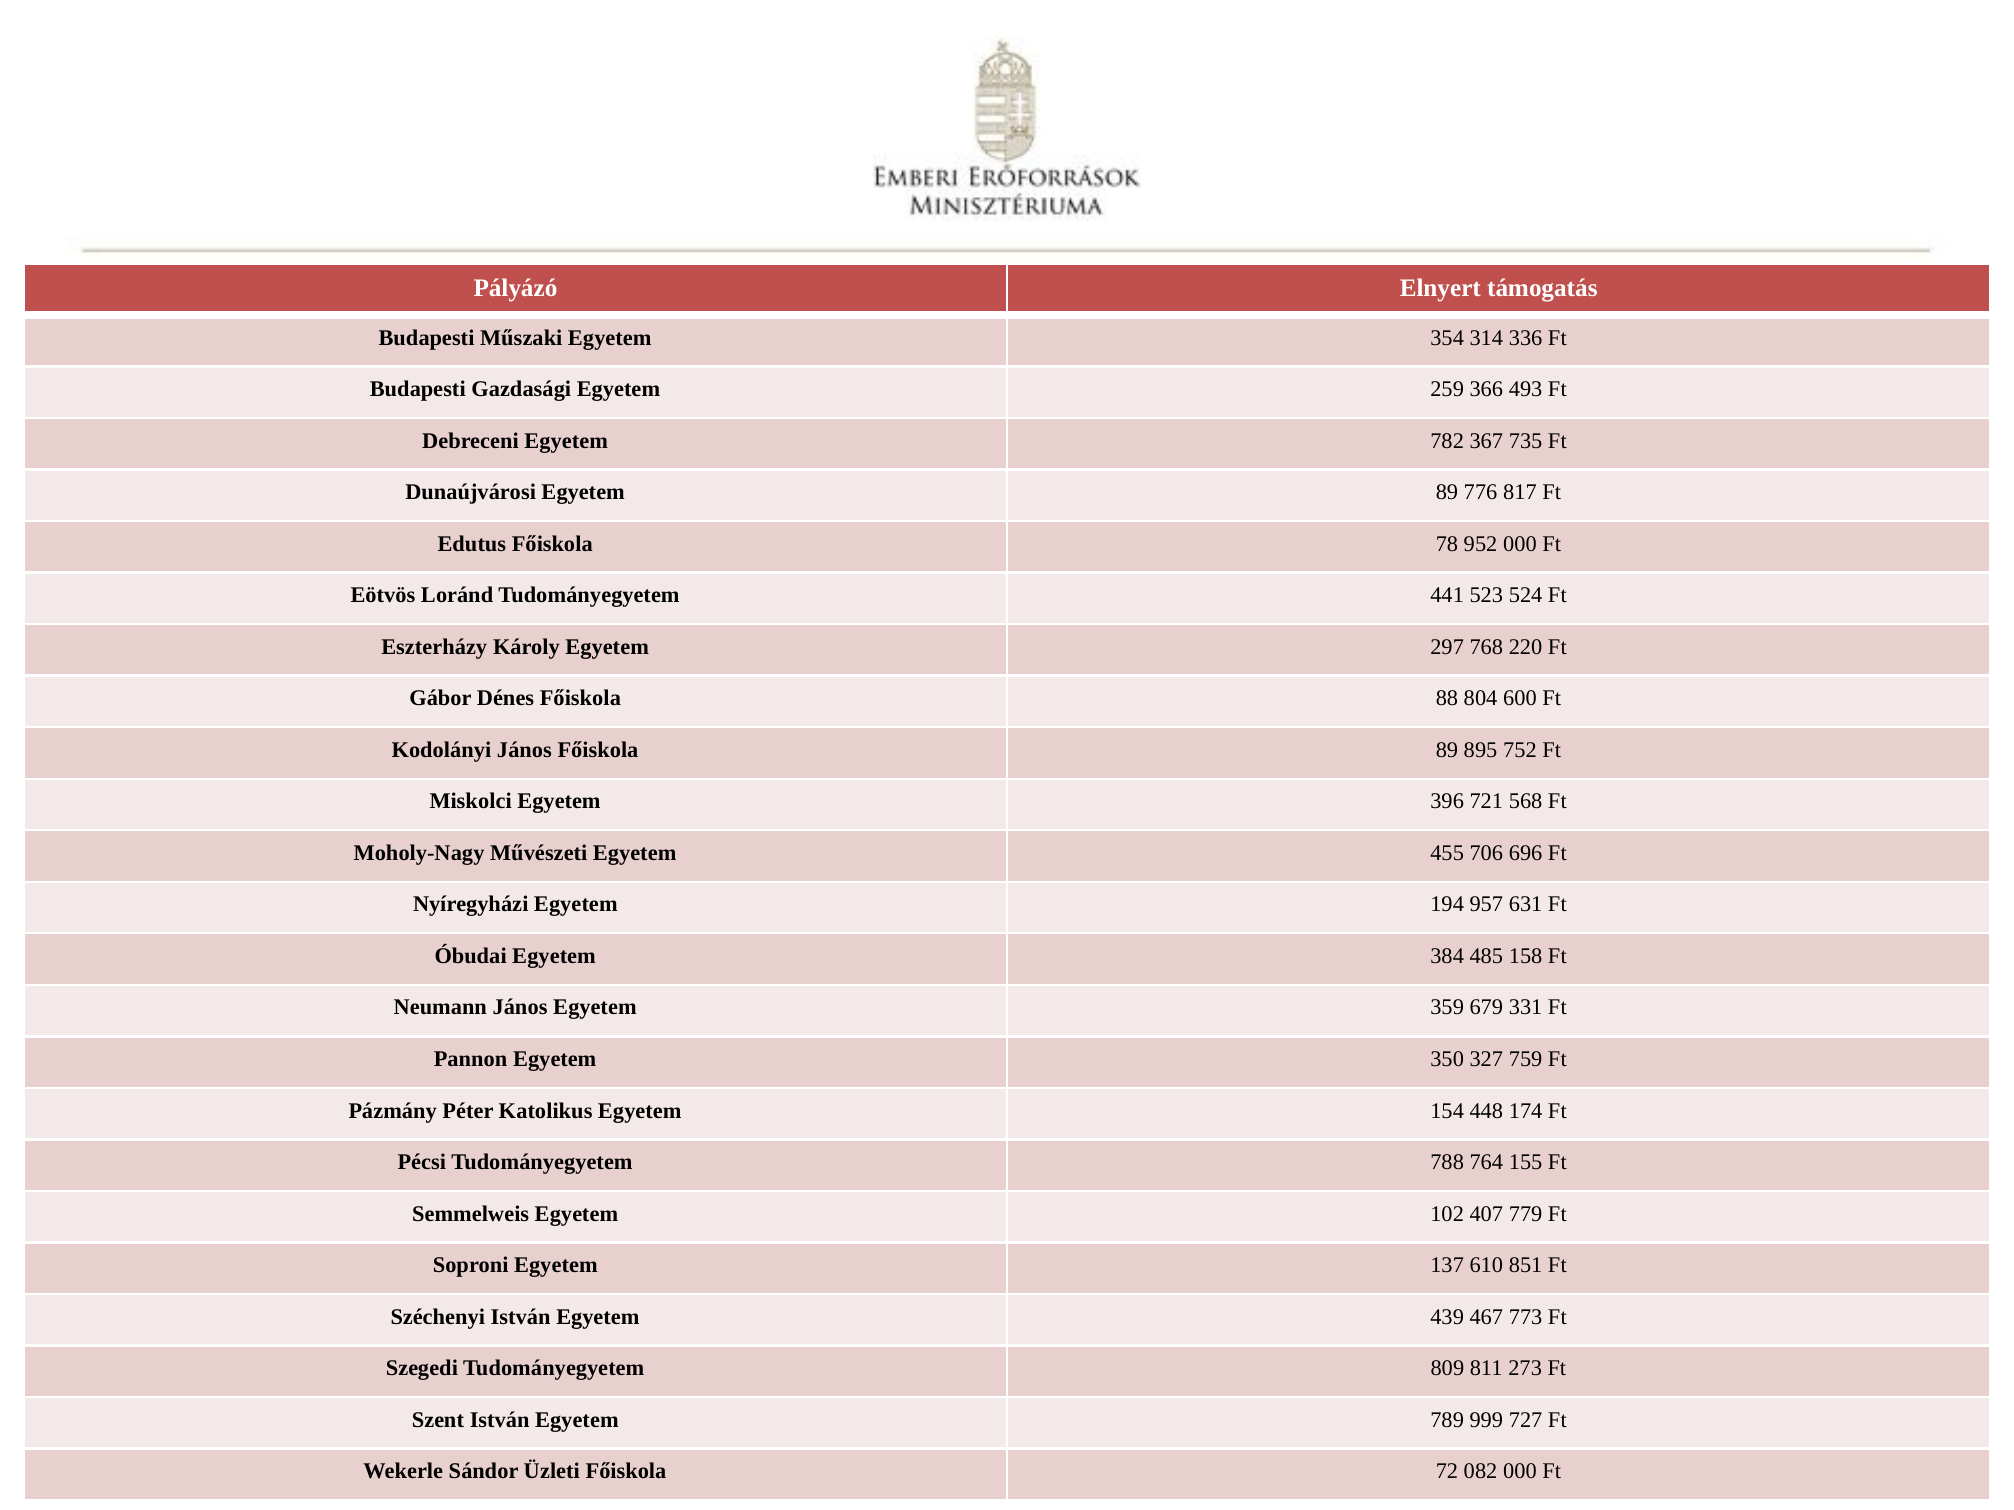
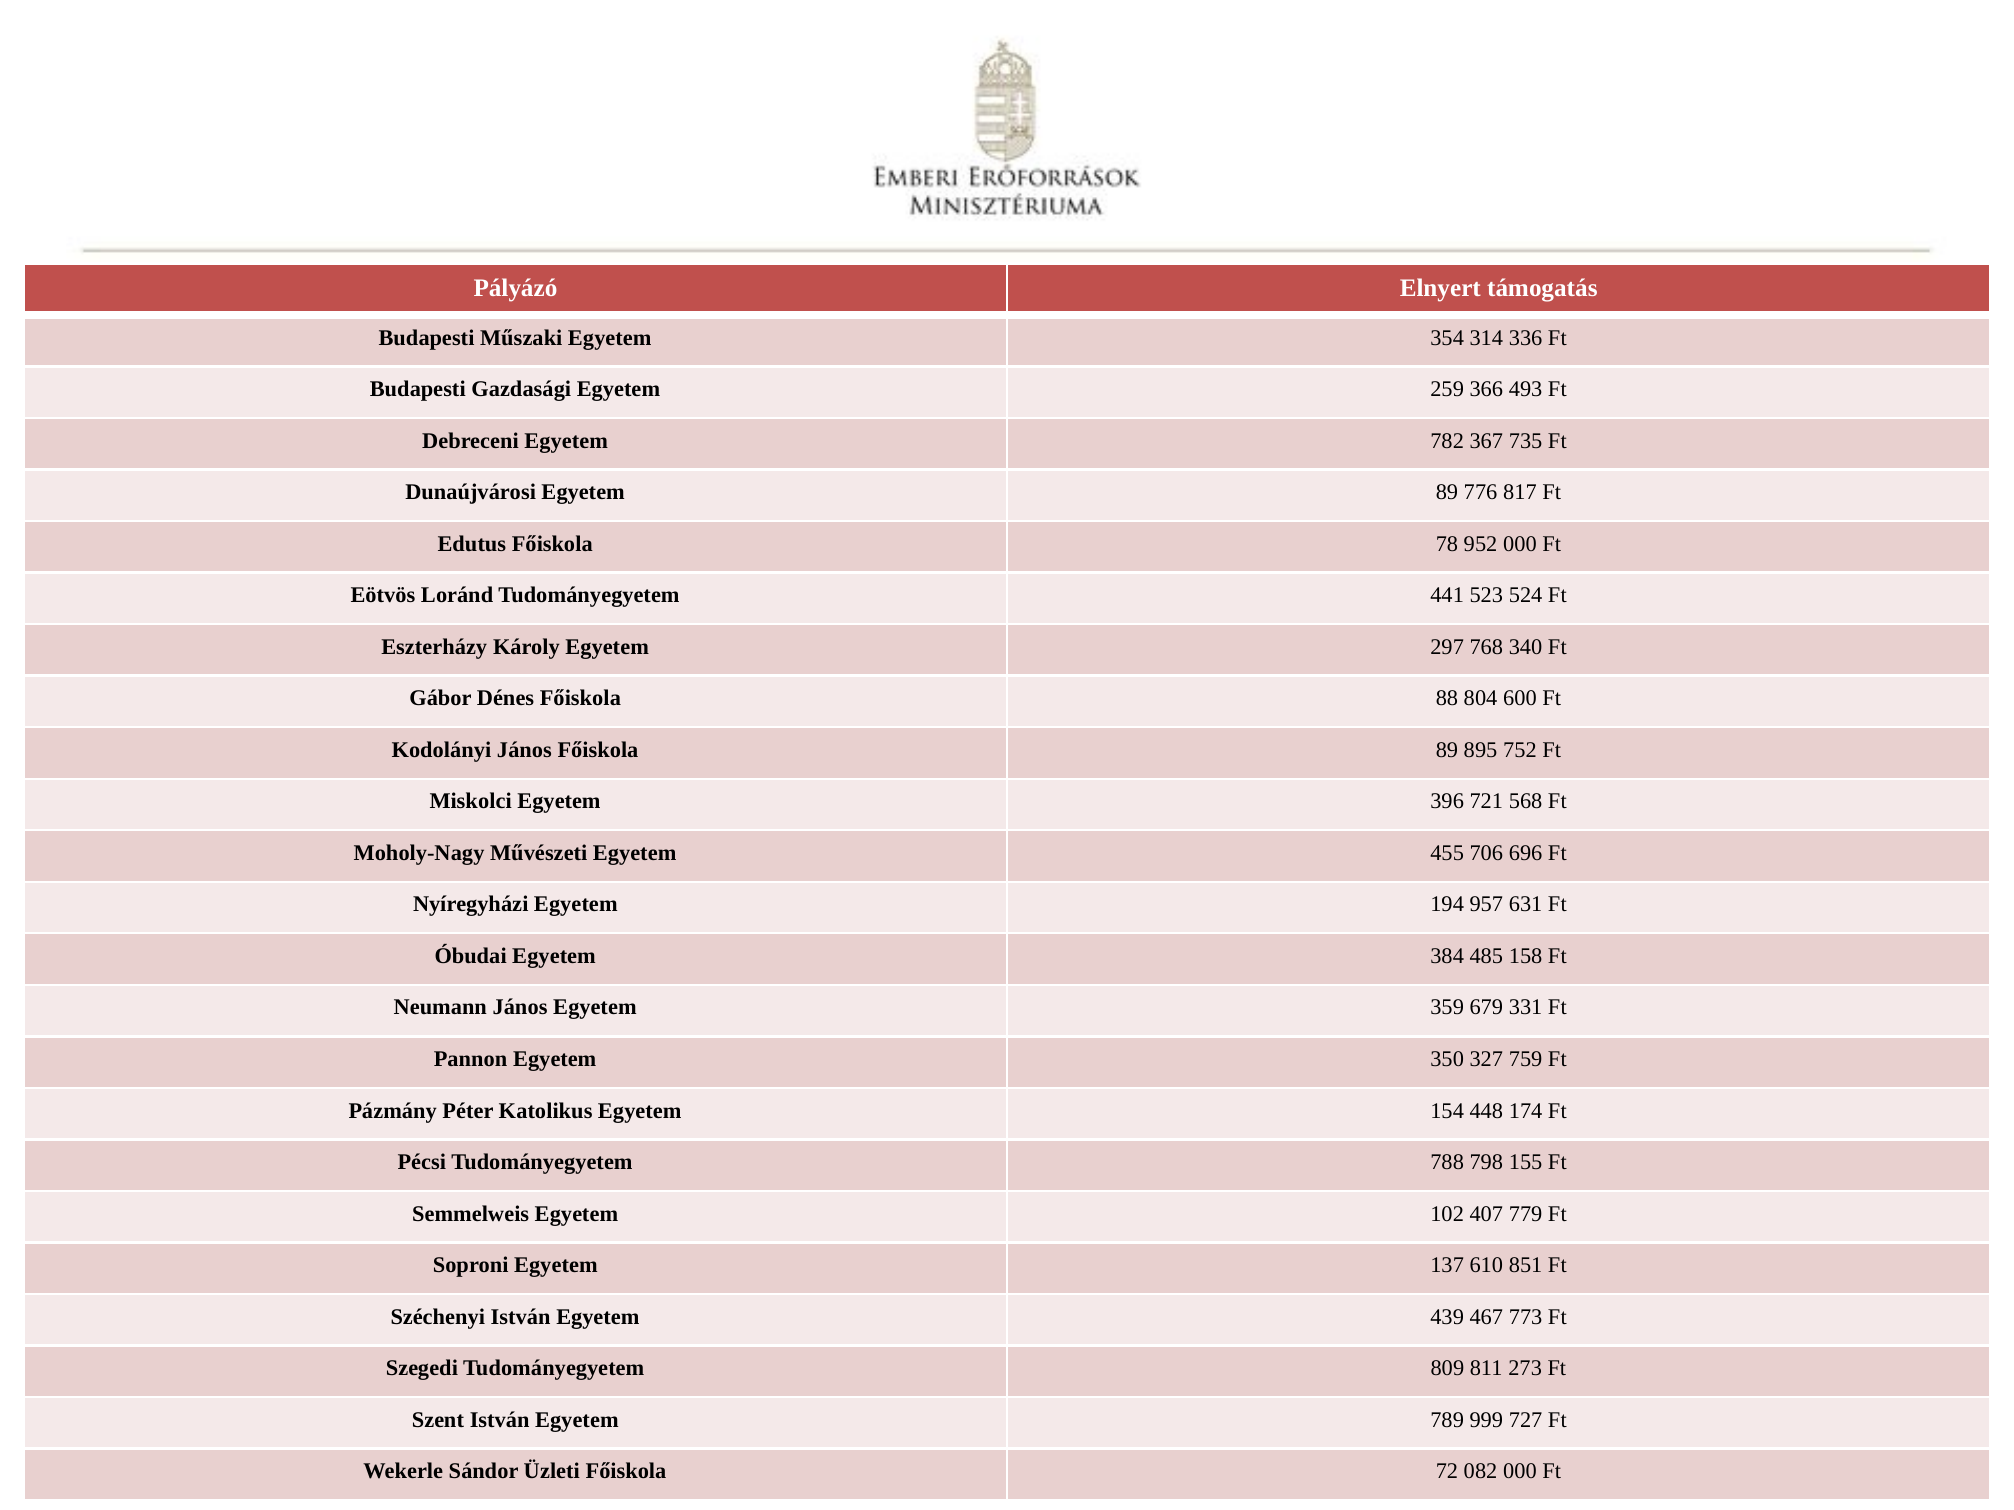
220: 220 -> 340
764: 764 -> 798
